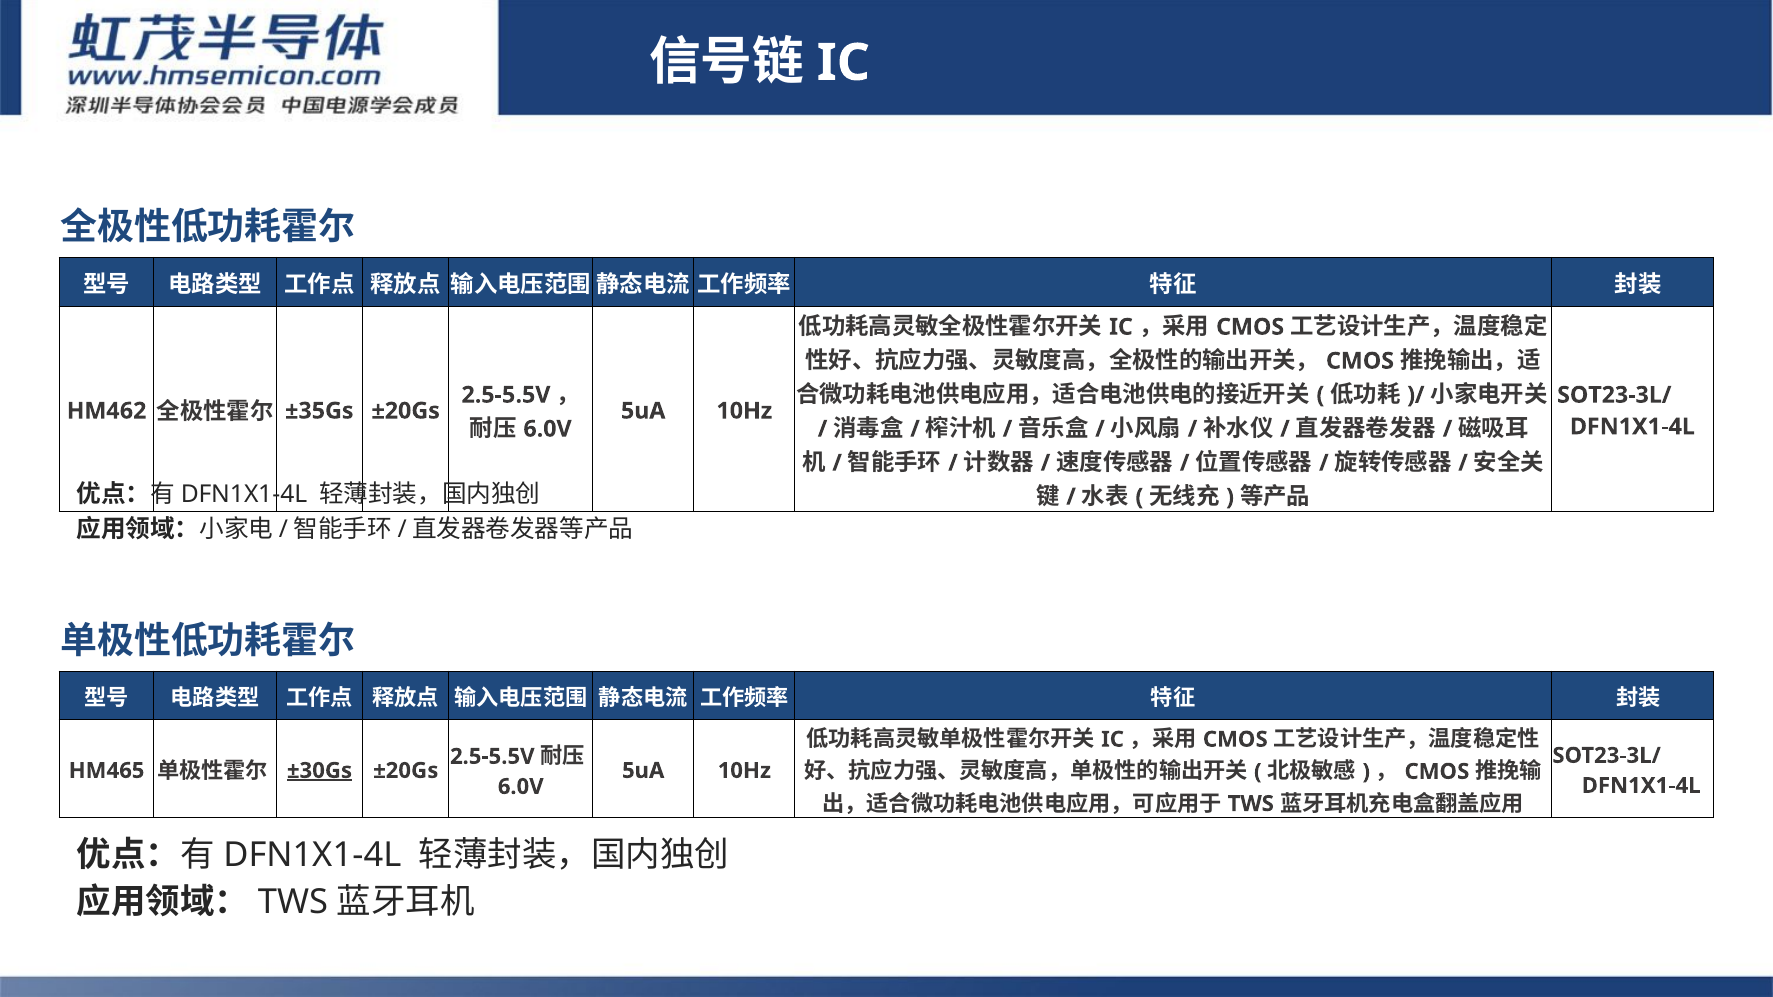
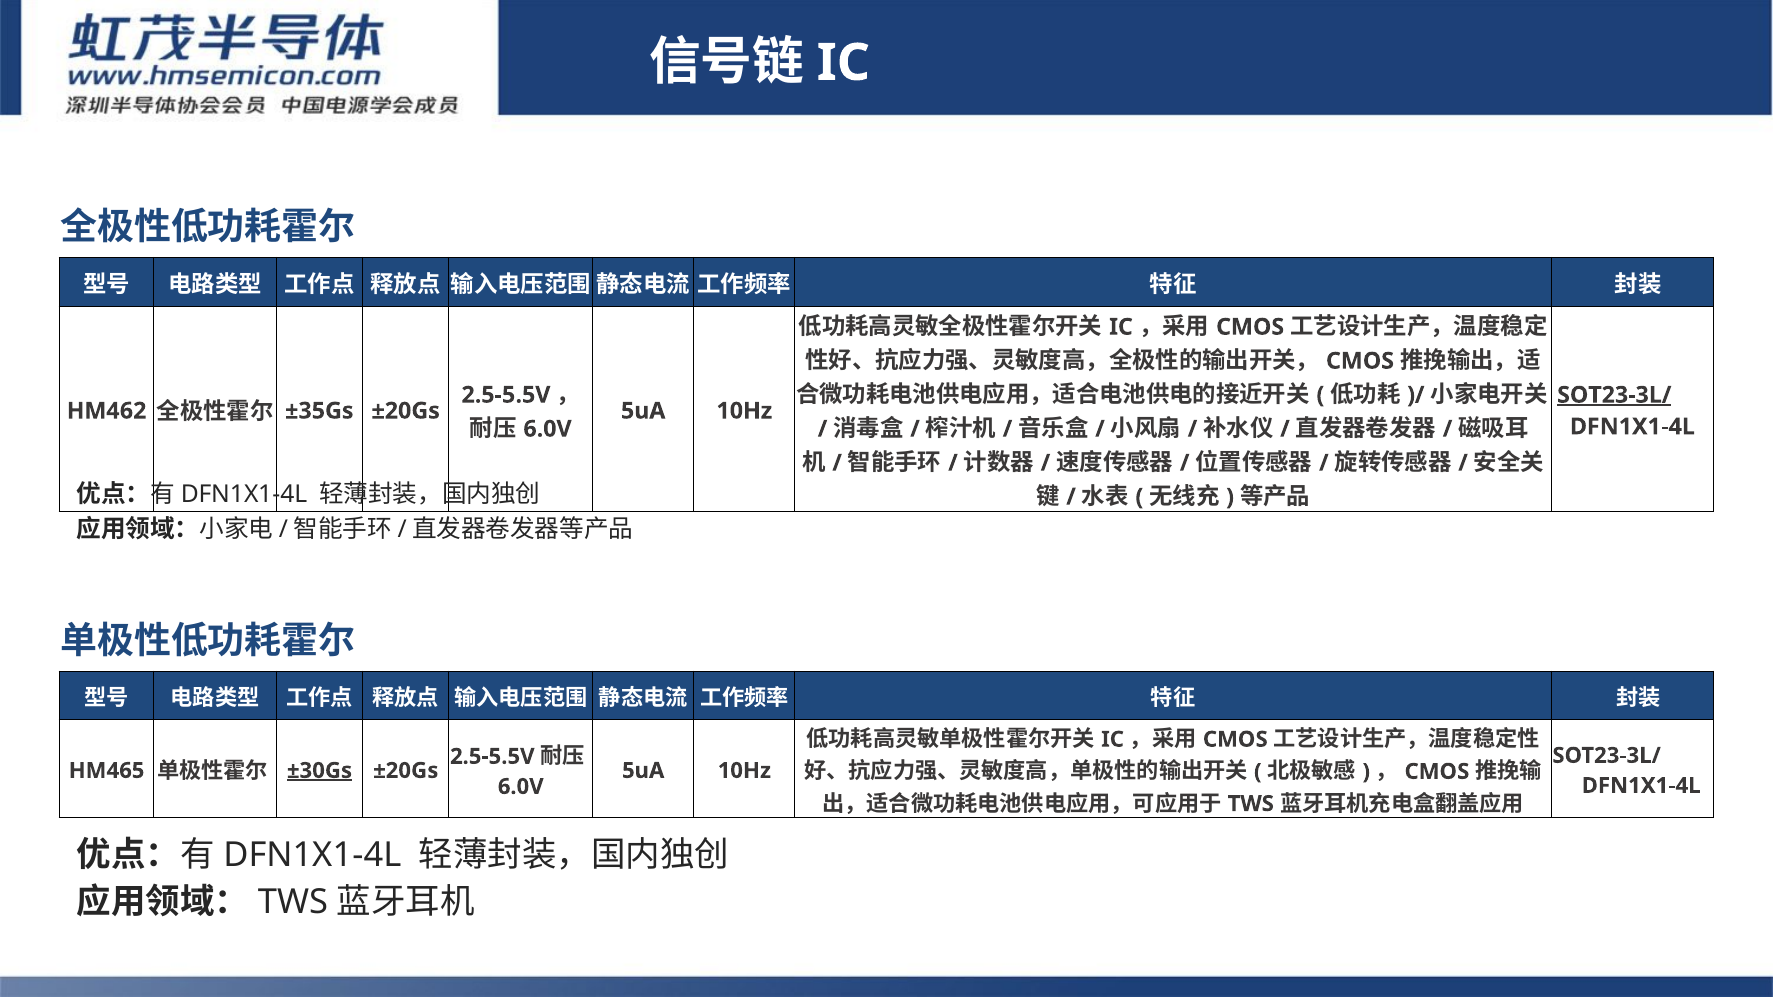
SOT23-3L/ at (1614, 395) underline: none -> present
